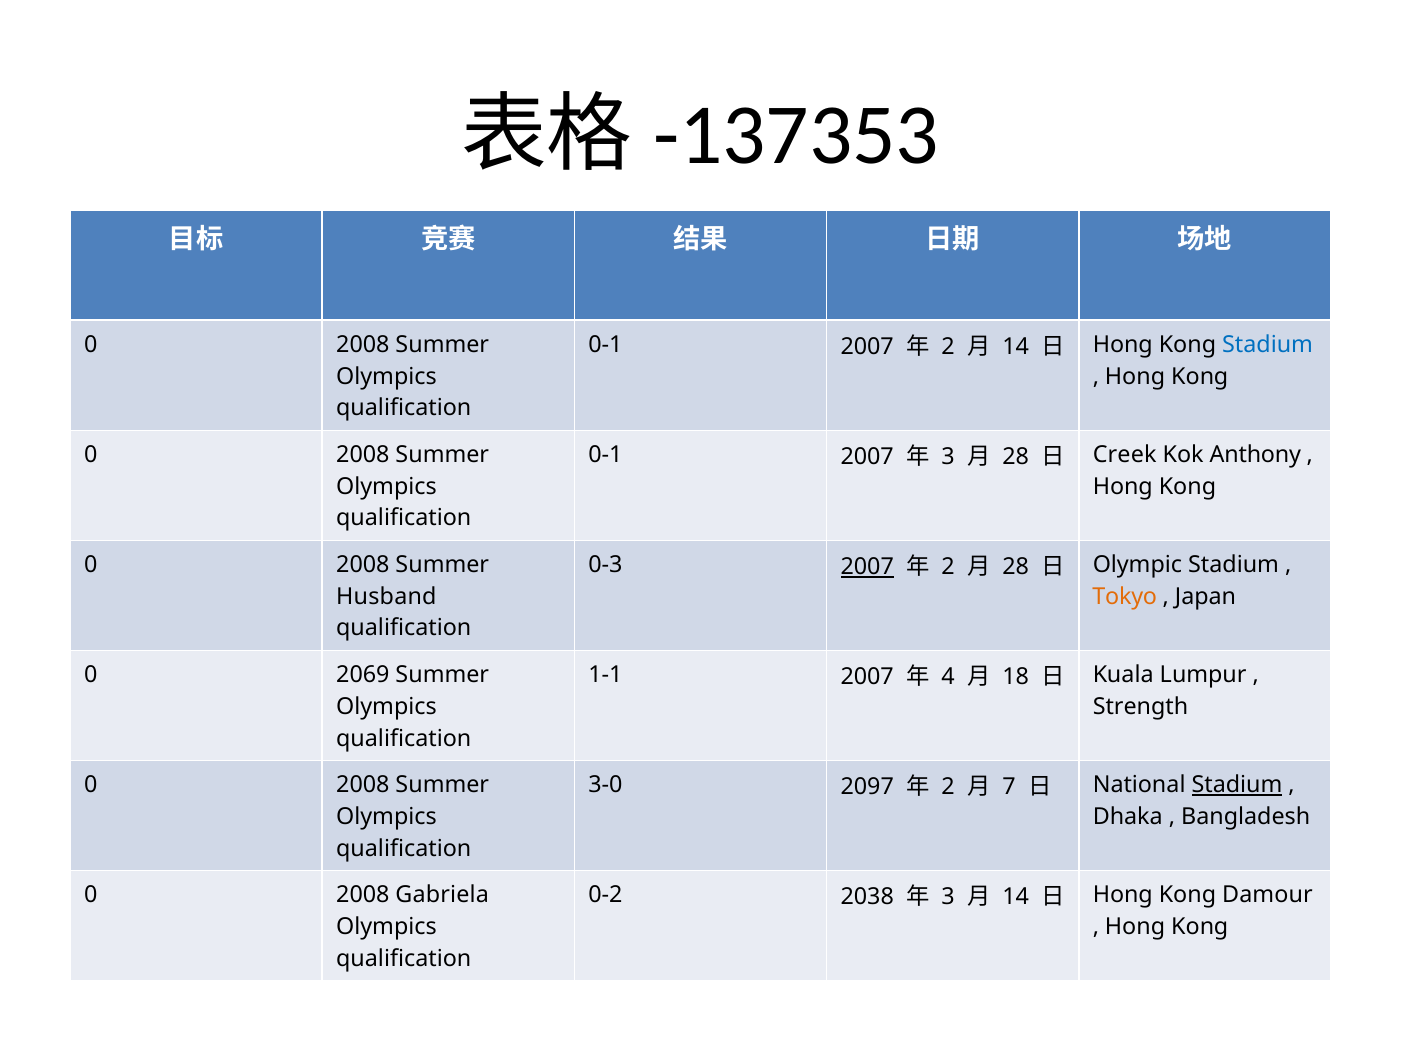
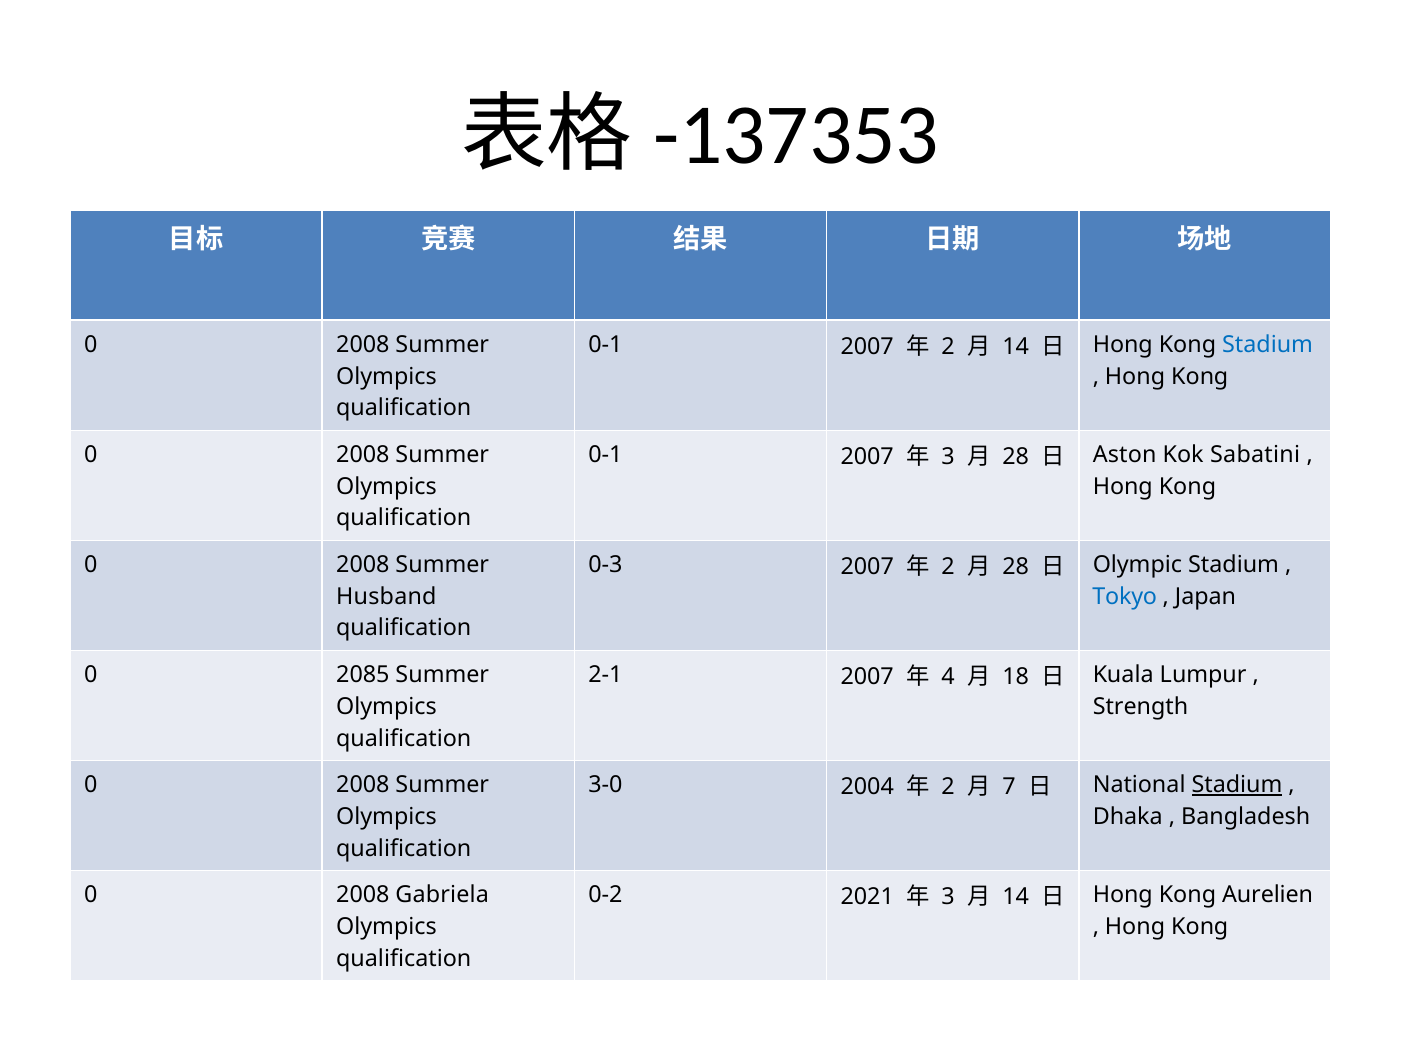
Creek: Creek -> Aston
Anthony: Anthony -> Sabatini
2007 at (867, 567) underline: present -> none
Tokyo colour: orange -> blue
2069: 2069 -> 2085
1-1: 1-1 -> 2-1
2097: 2097 -> 2004
2038: 2038 -> 2021
Damour: Damour -> Aurelien
